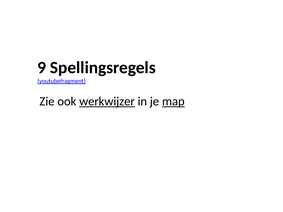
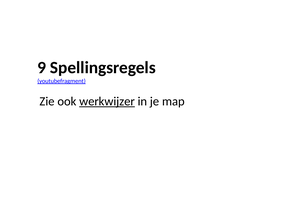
map underline: present -> none
